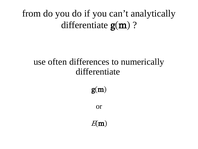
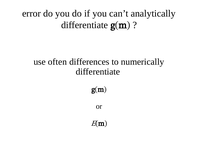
from: from -> error
